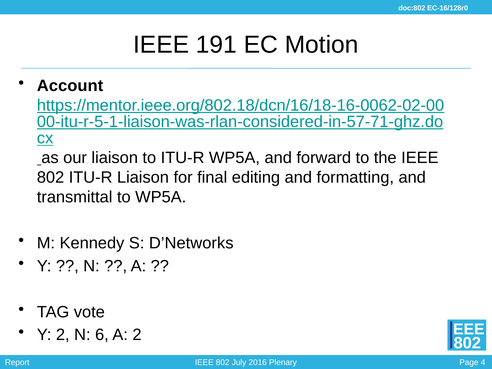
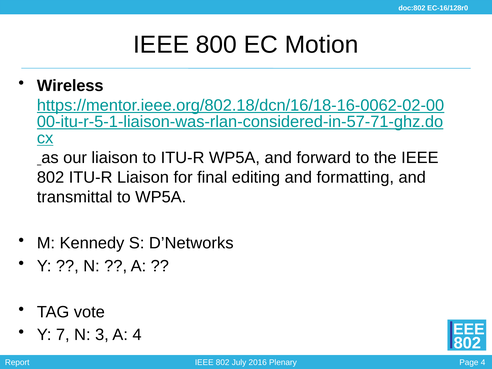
191: 191 -> 800
Account: Account -> Wireless
Y 2: 2 -> 7
6: 6 -> 3
A 2: 2 -> 4
